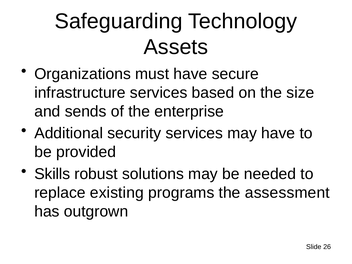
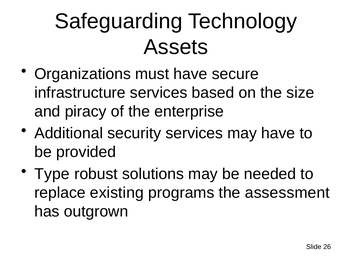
sends: sends -> piracy
Skills: Skills -> Type
